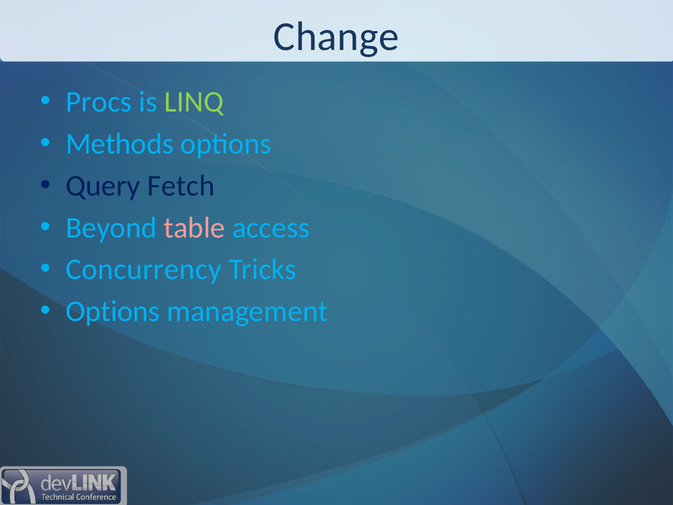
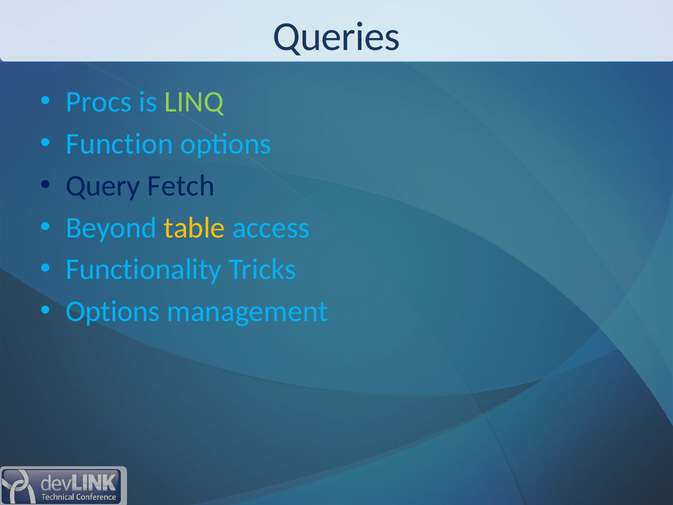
Change: Change -> Queries
Methods: Methods -> Function
table colour: pink -> yellow
Concurrency: Concurrency -> Functionality
